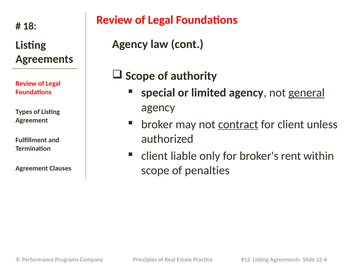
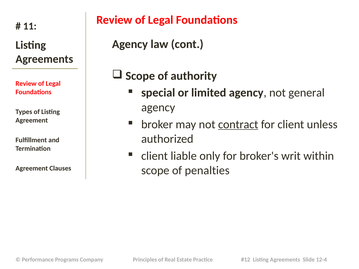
18: 18 -> 11
general underline: present -> none
rent: rent -> writ
